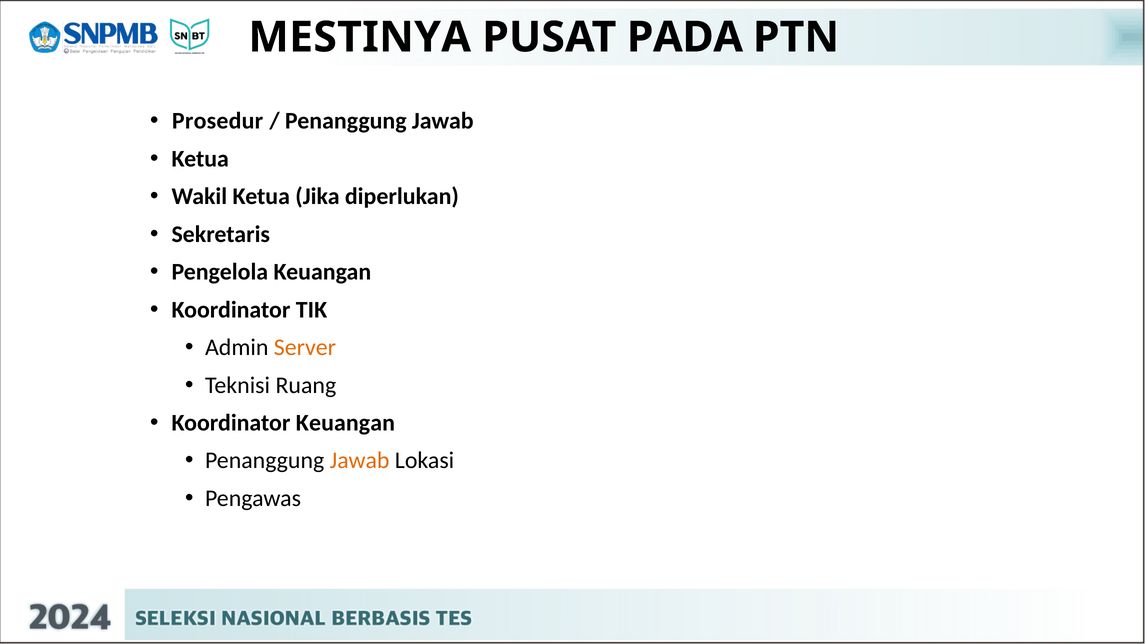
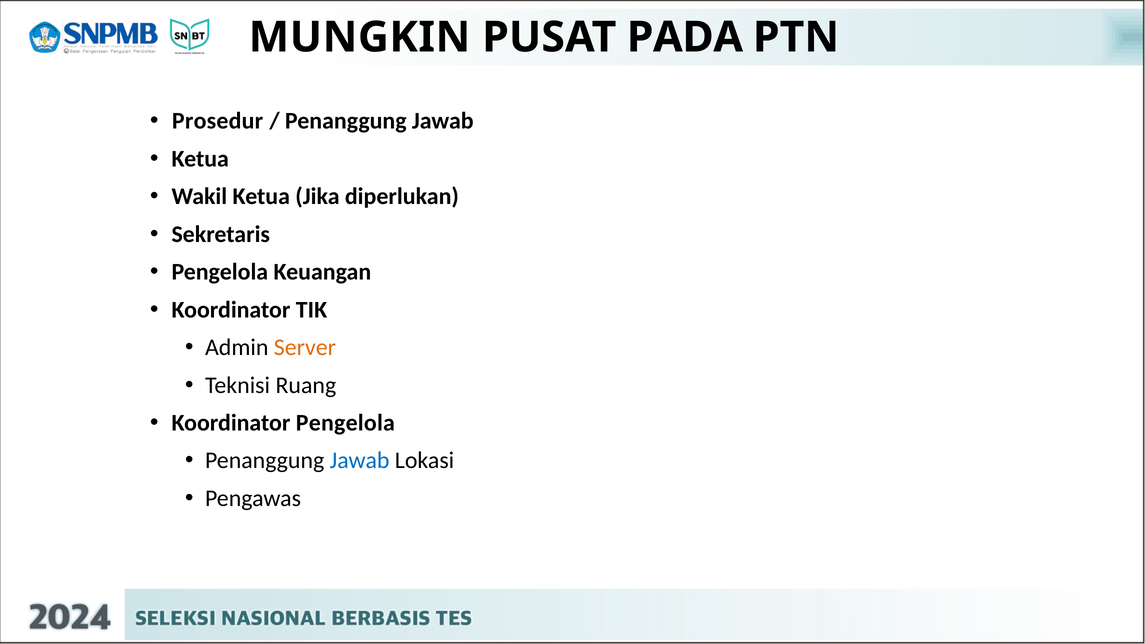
MESTINYA: MESTINYA -> MUNGKIN
Koordinator Keuangan: Keuangan -> Pengelola
Jawab at (360, 461) colour: orange -> blue
